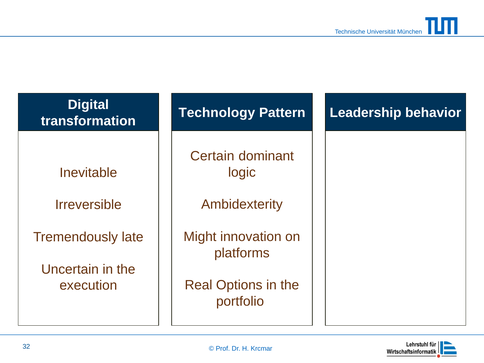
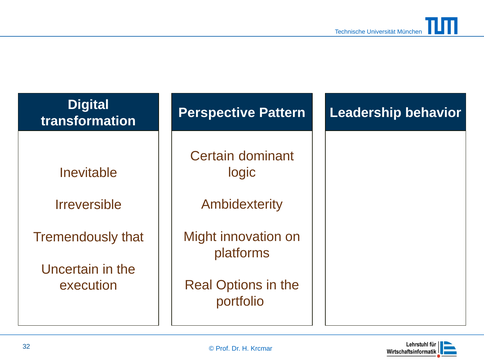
Technology: Technology -> Perspective
late: late -> that
